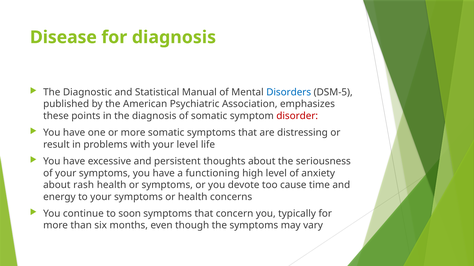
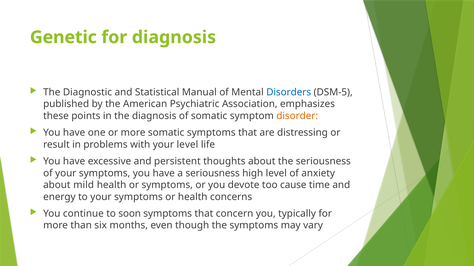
Disease: Disease -> Genetic
disorder colour: red -> orange
a functioning: functioning -> seriousness
rash: rash -> mild
